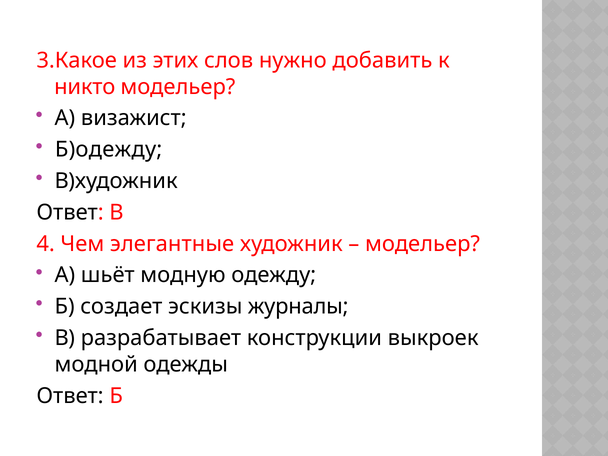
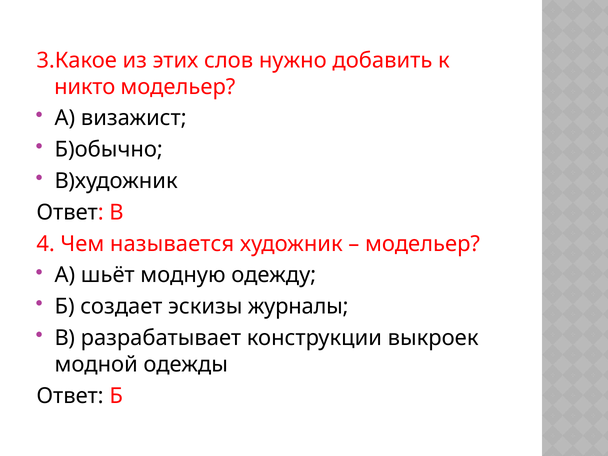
Б)одежду: Б)одежду -> Б)обычно
элегантные: элегантные -> называется
